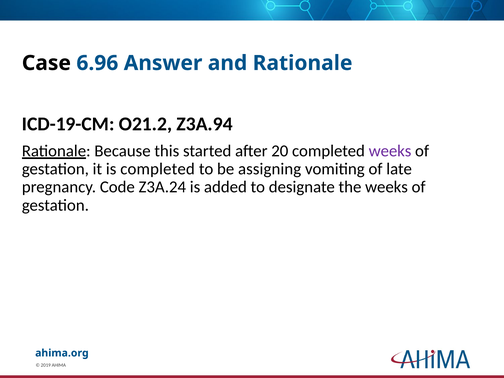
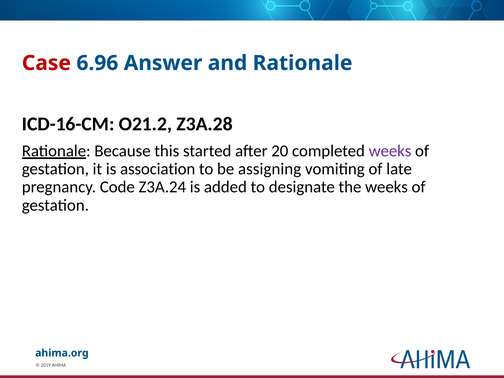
Case colour: black -> red
ICD-19-CM: ICD-19-CM -> ICD-16-CM
Z3A.94: Z3A.94 -> Z3A.28
is completed: completed -> association
